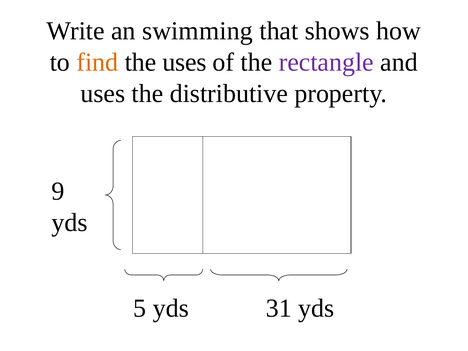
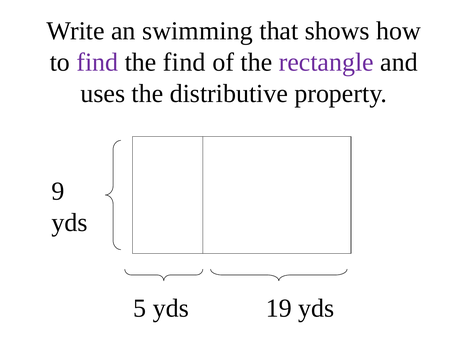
find at (97, 62) colour: orange -> purple
the uses: uses -> find
31: 31 -> 19
